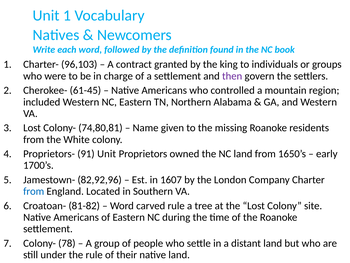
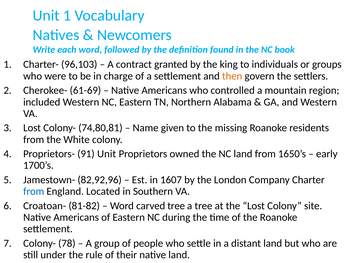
then colour: purple -> orange
61-45: 61-45 -> 61-69
carved rule: rule -> tree
